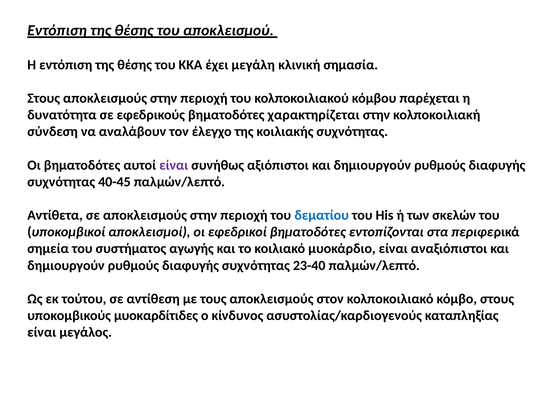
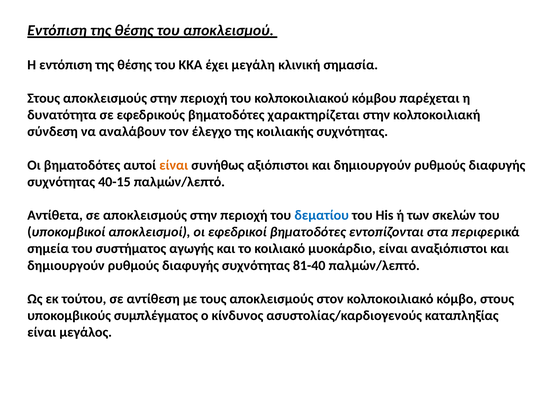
είναι at (174, 165) colour: purple -> orange
40-45: 40-45 -> 40-15
23-40: 23-40 -> 81-40
μυοκαρδίτιδες: μυοκαρδίτιδες -> συμπλέγματος
